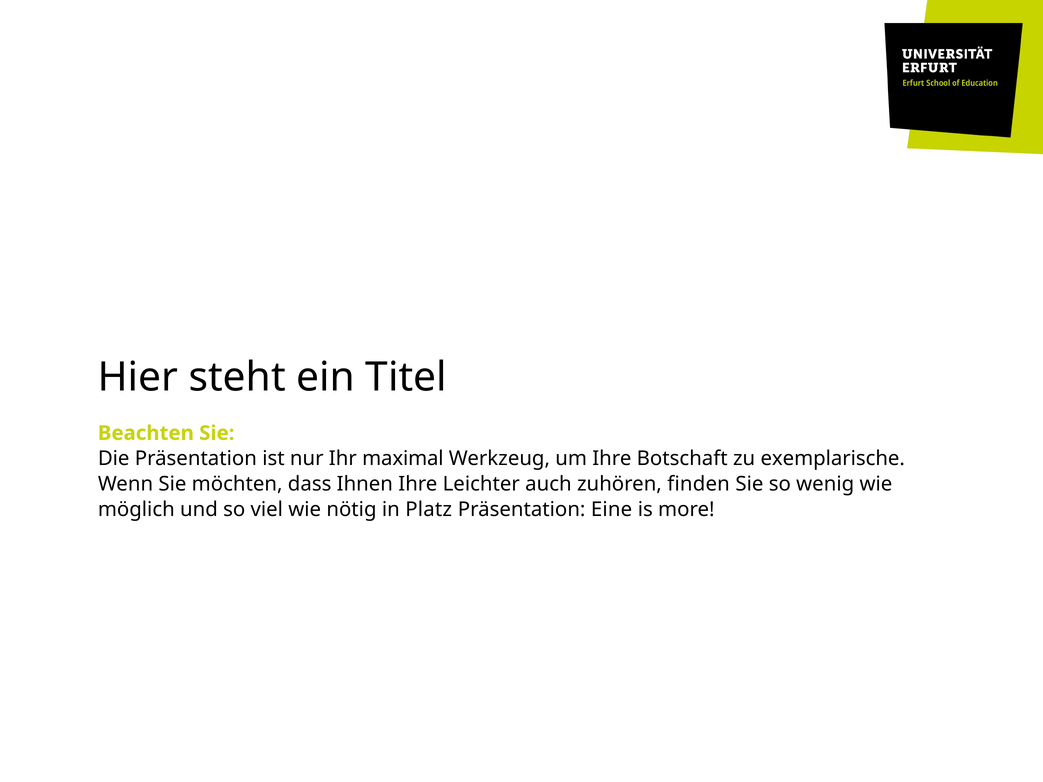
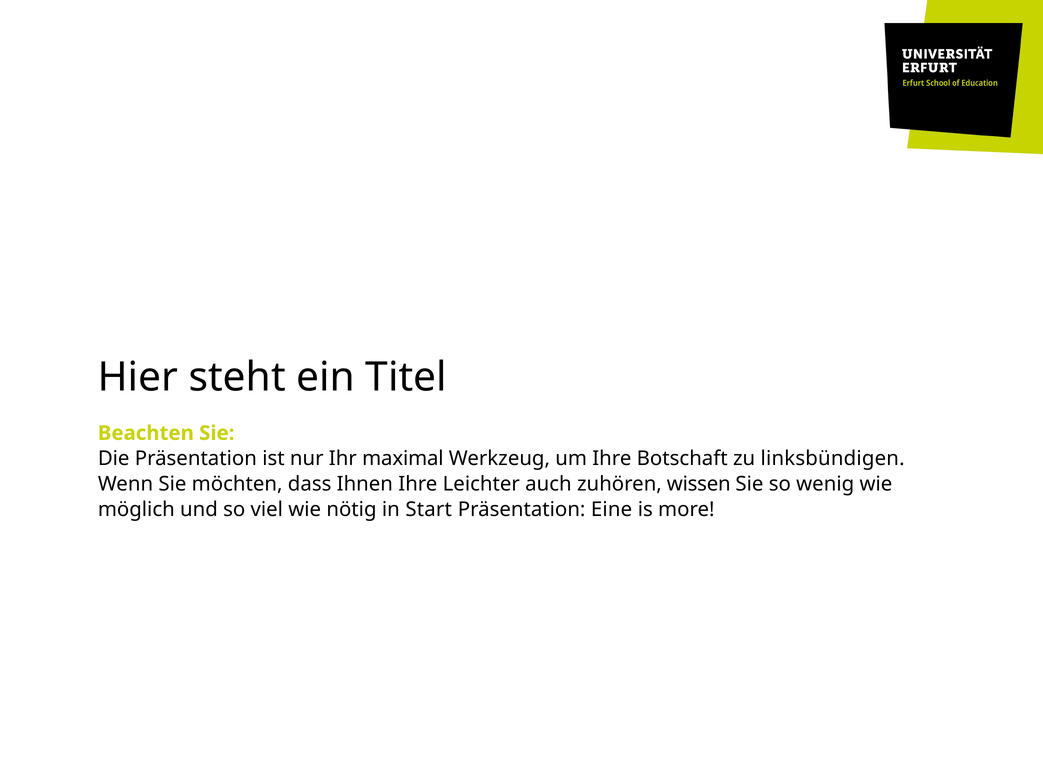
exemplarische: exemplarische -> linksbündigen
finden: finden -> wissen
Platz: Platz -> Start
